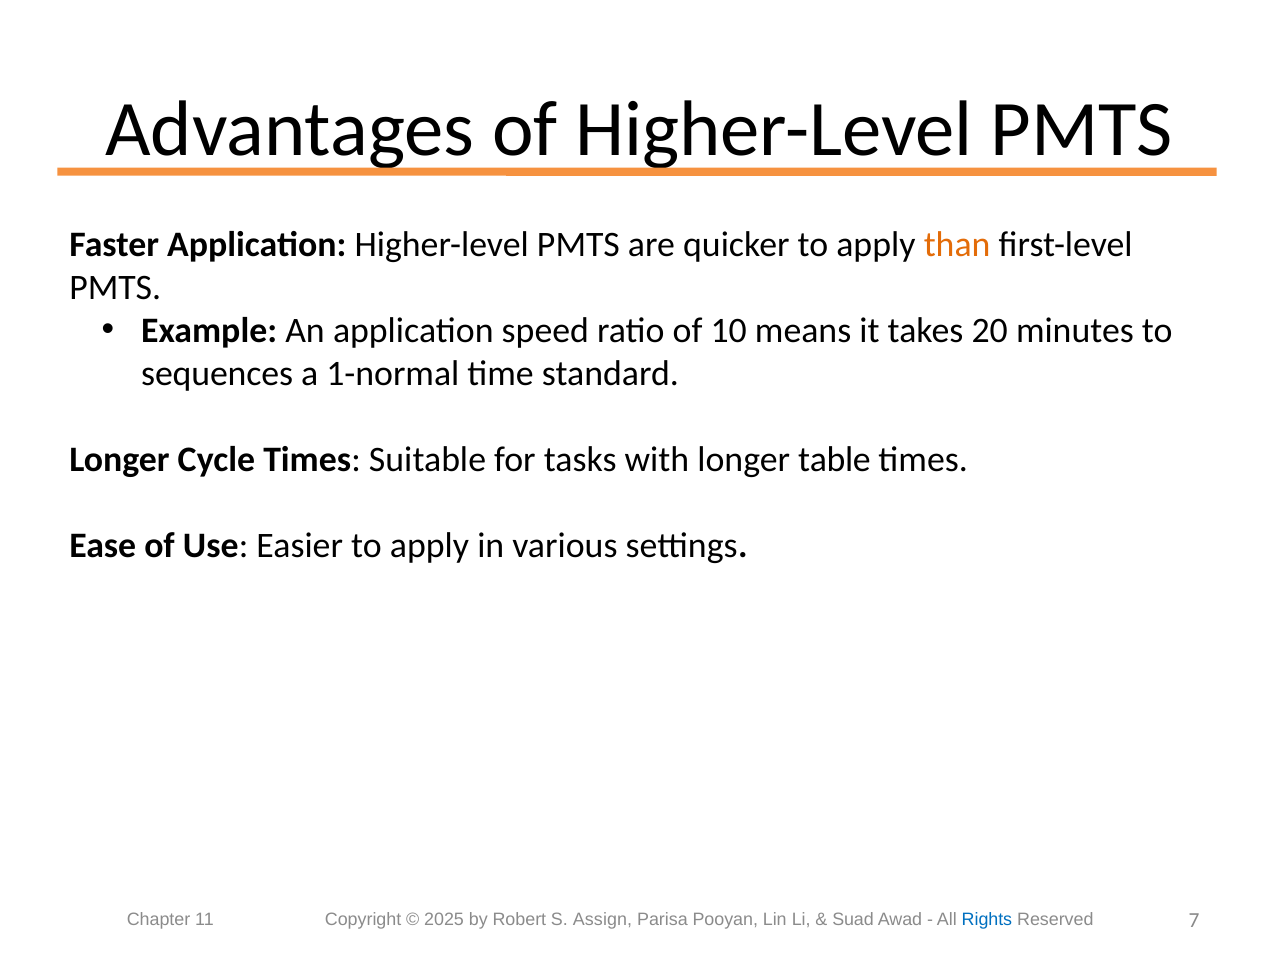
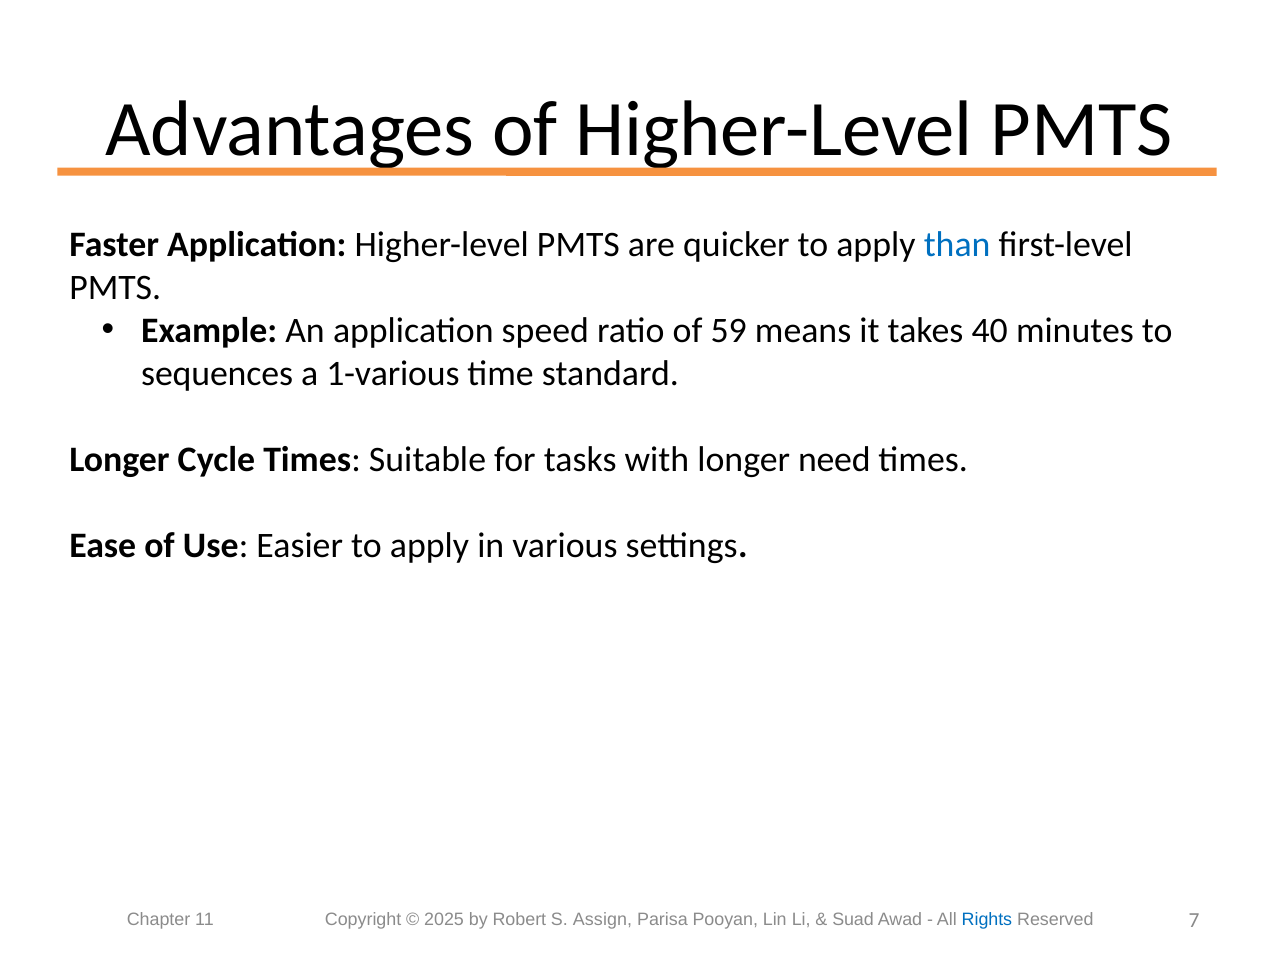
than colour: orange -> blue
10: 10 -> 59
20: 20 -> 40
1-normal: 1-normal -> 1-various
table: table -> need
